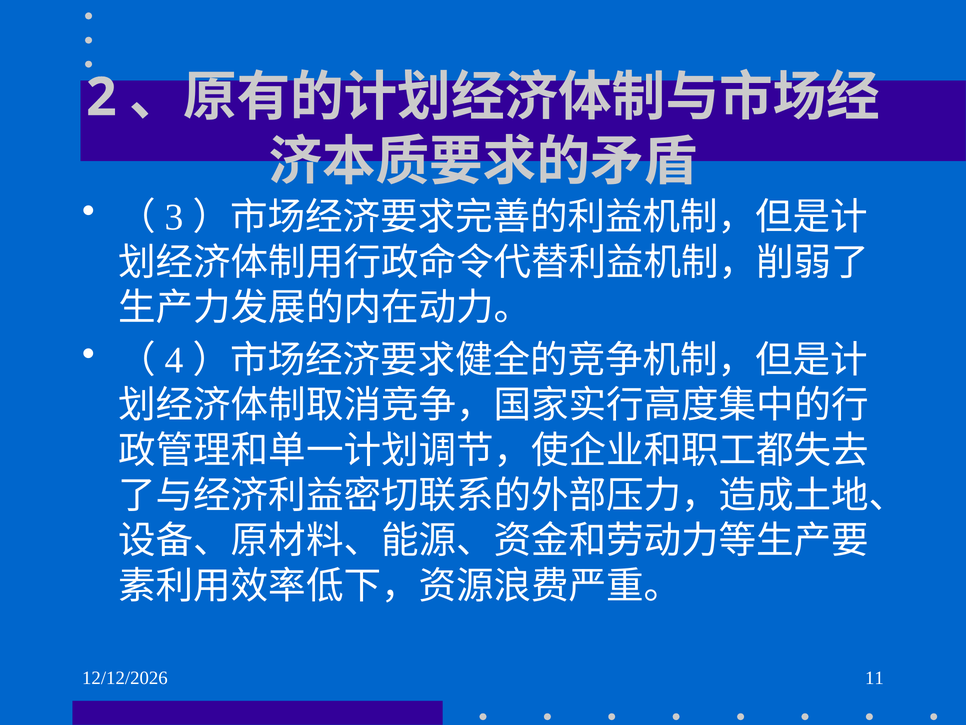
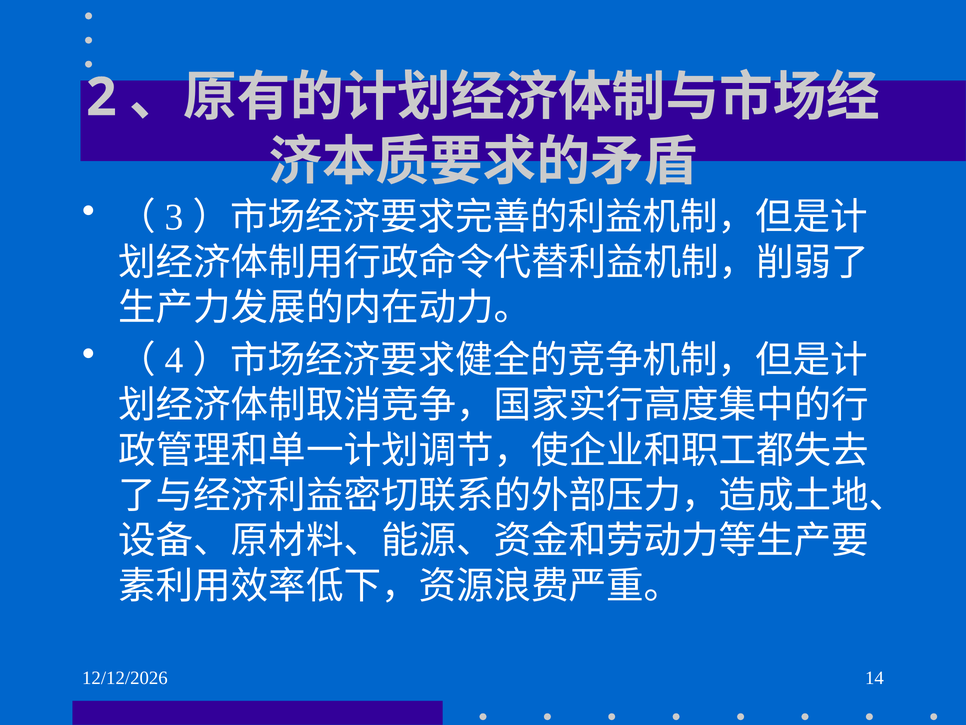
11: 11 -> 14
